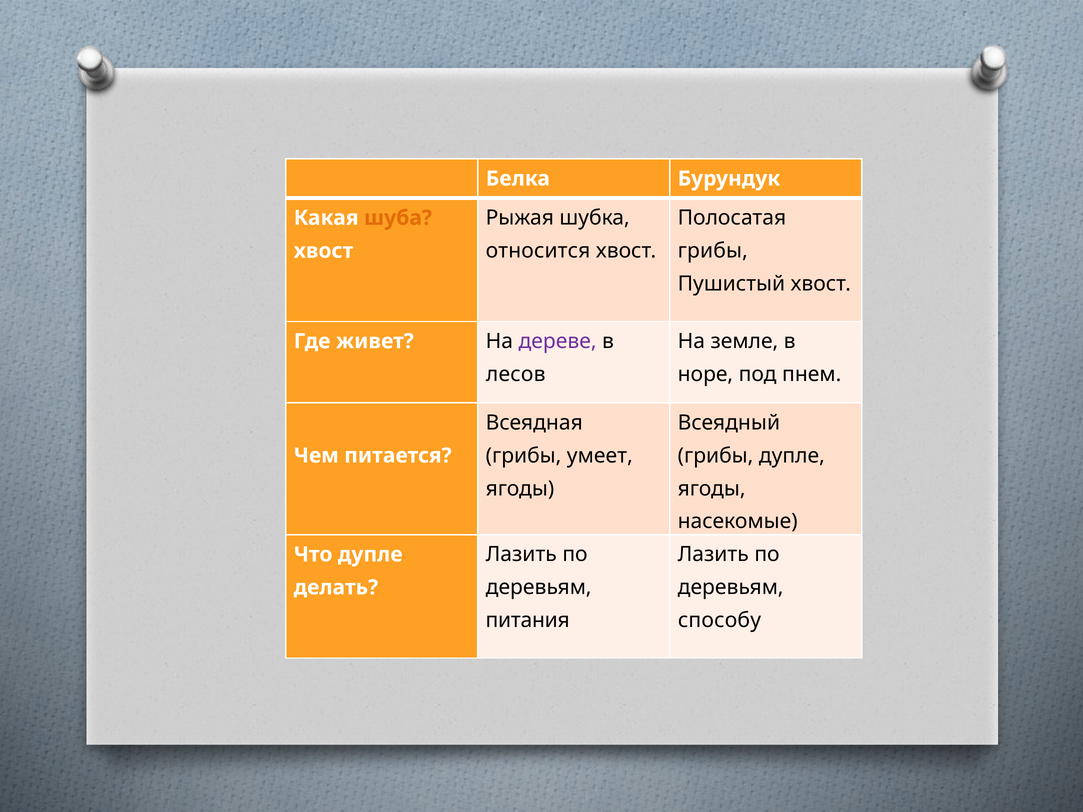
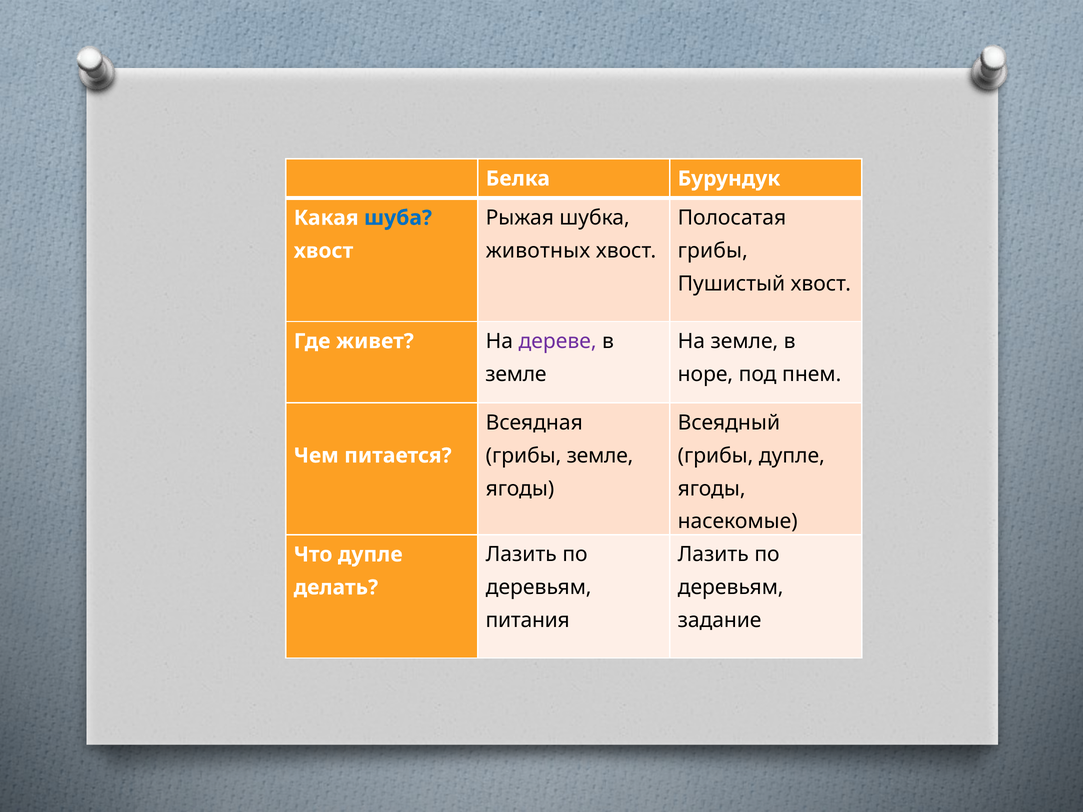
шуба colour: orange -> blue
относится: относится -> животных
лесов at (516, 374): лесов -> земле
грибы умеет: умеет -> земле
способу: способу -> задание
